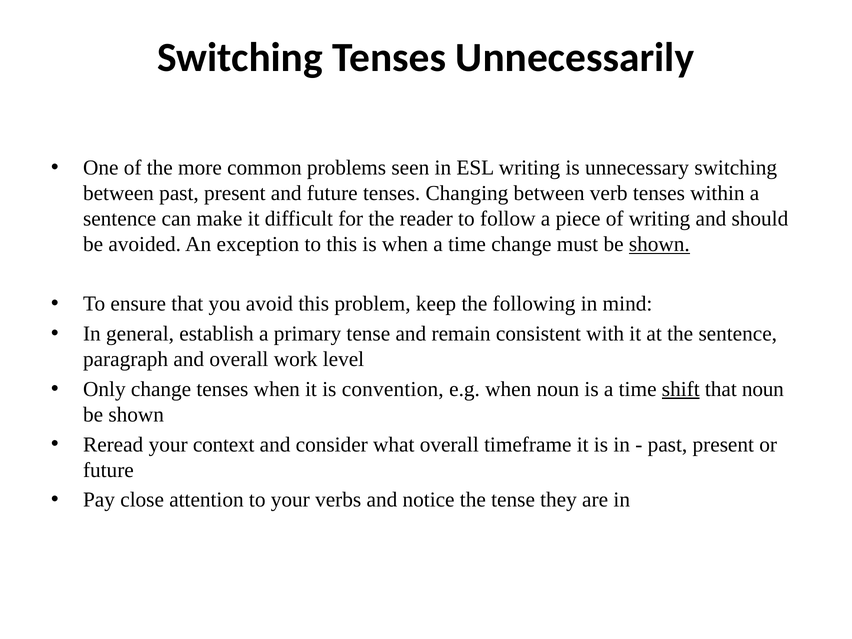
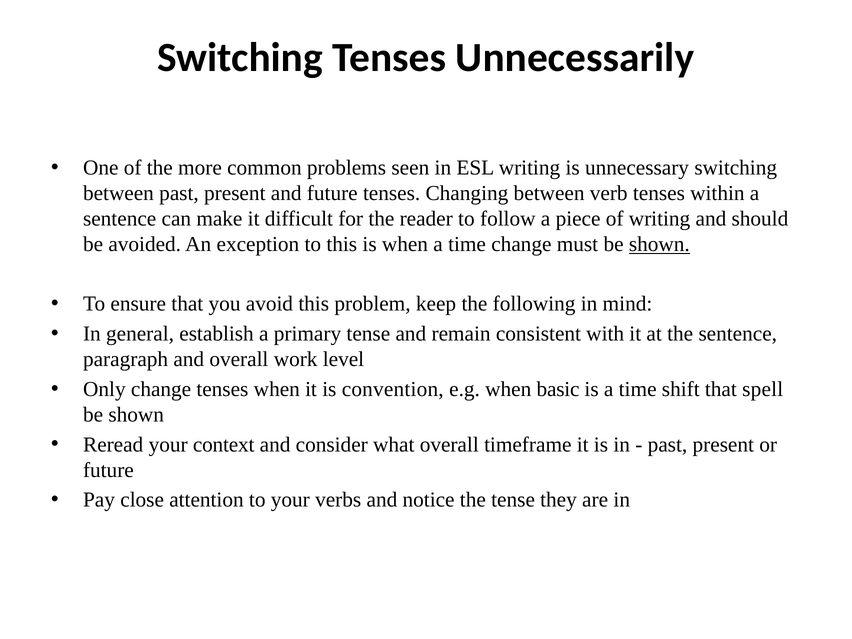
when noun: noun -> basic
shift underline: present -> none
that noun: noun -> spell
